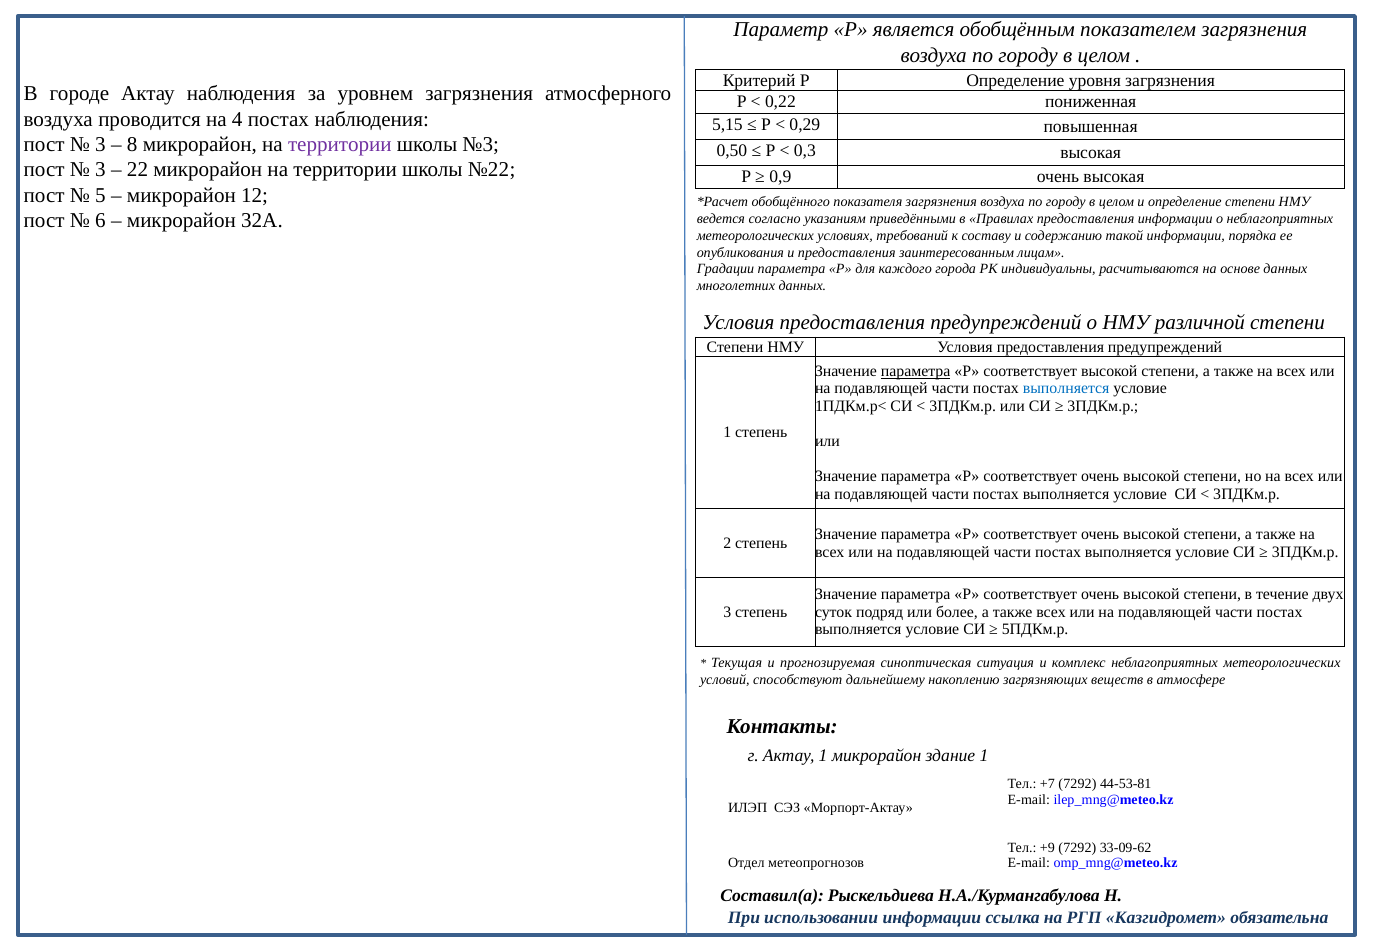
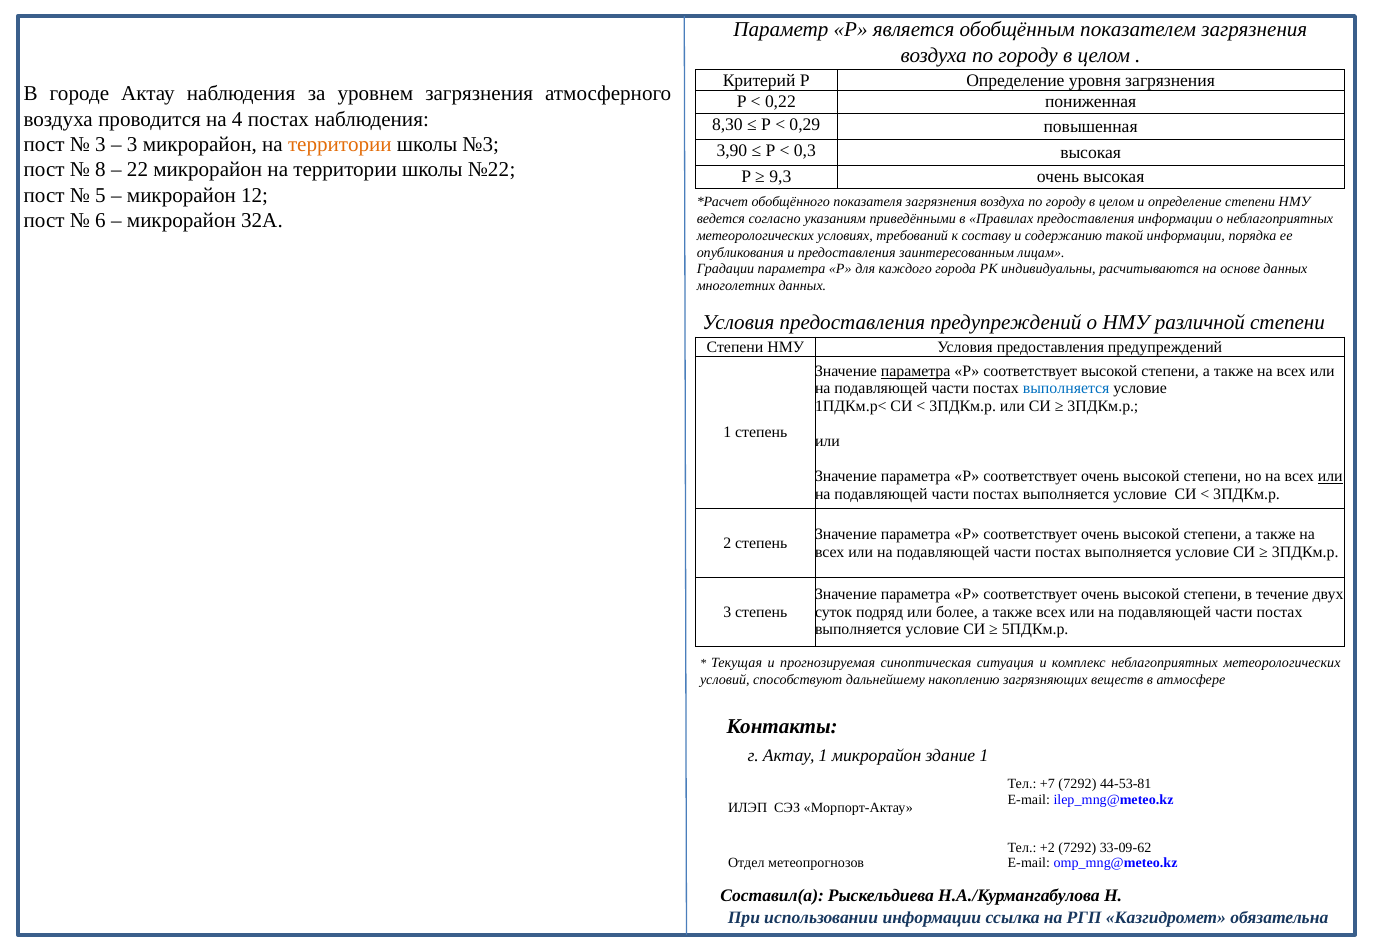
5,15: 5,15 -> 8,30
8 at (132, 144): 8 -> 3
территории at (340, 144) colour: purple -> orange
0,50: 0,50 -> 3,90
3 at (100, 170): 3 -> 8
0,9: 0,9 -> 9,3
или at (1330, 476) underline: none -> present
+9: +9 -> +2
